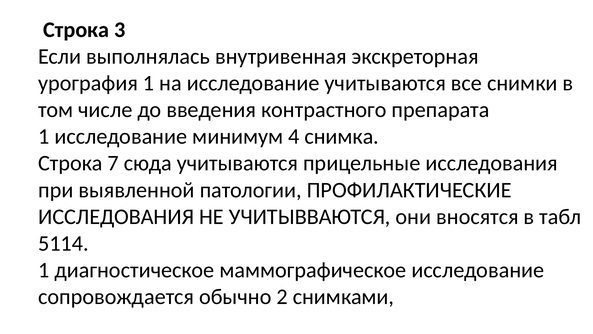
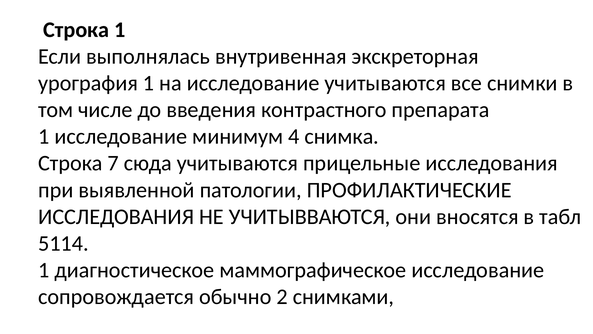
Строка 3: 3 -> 1
